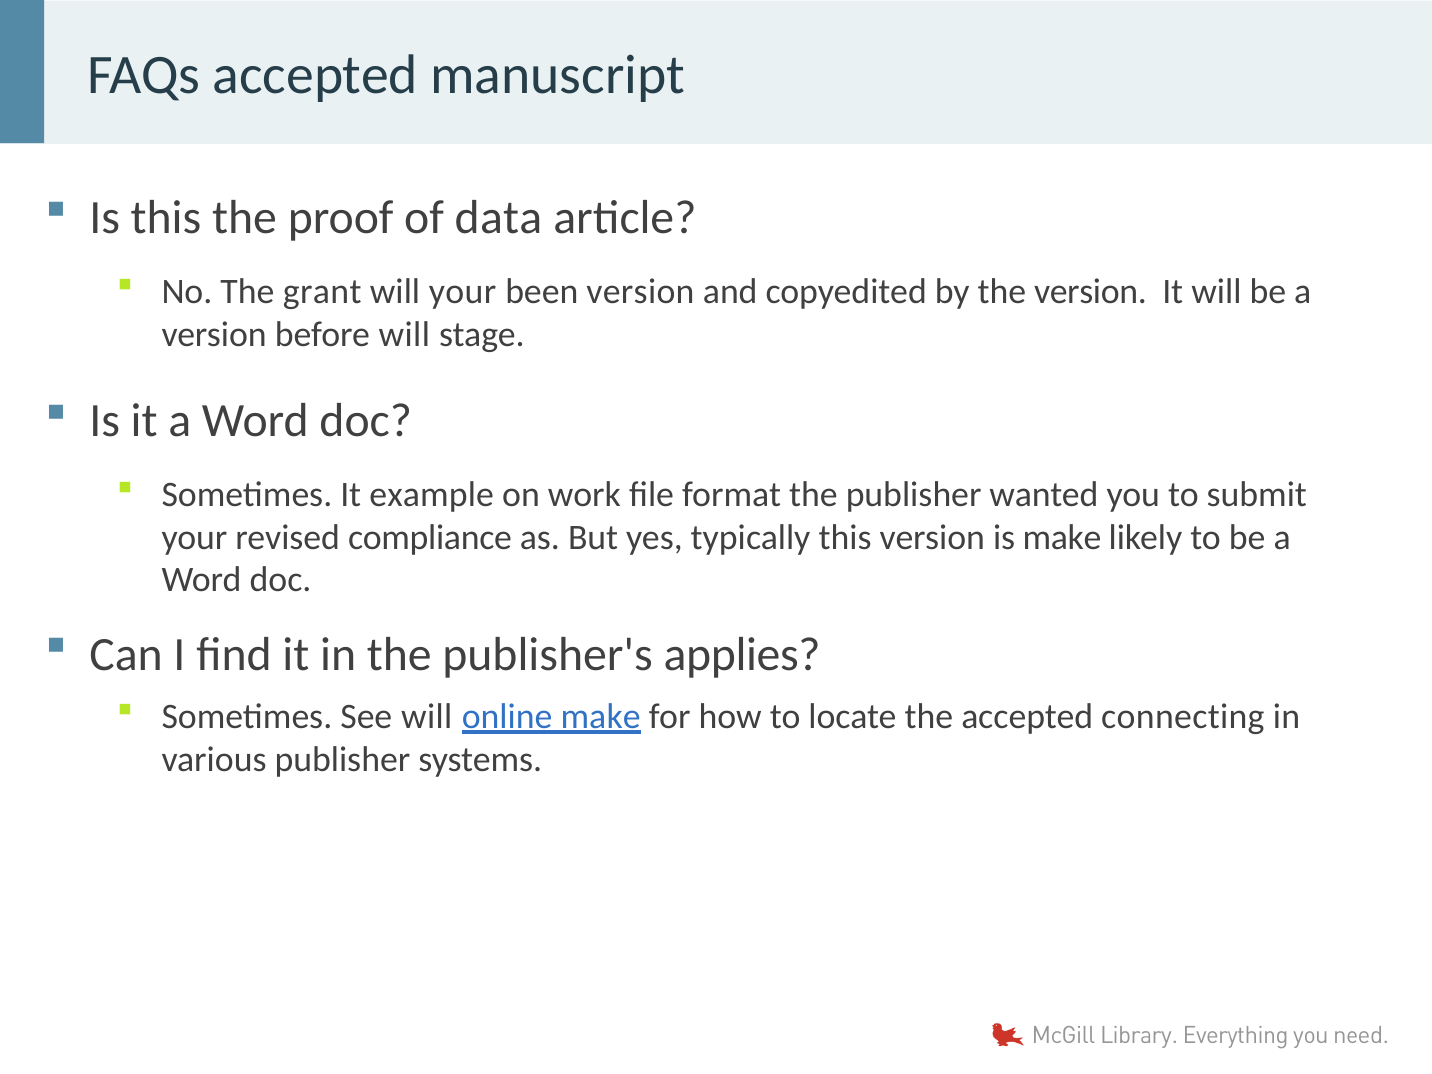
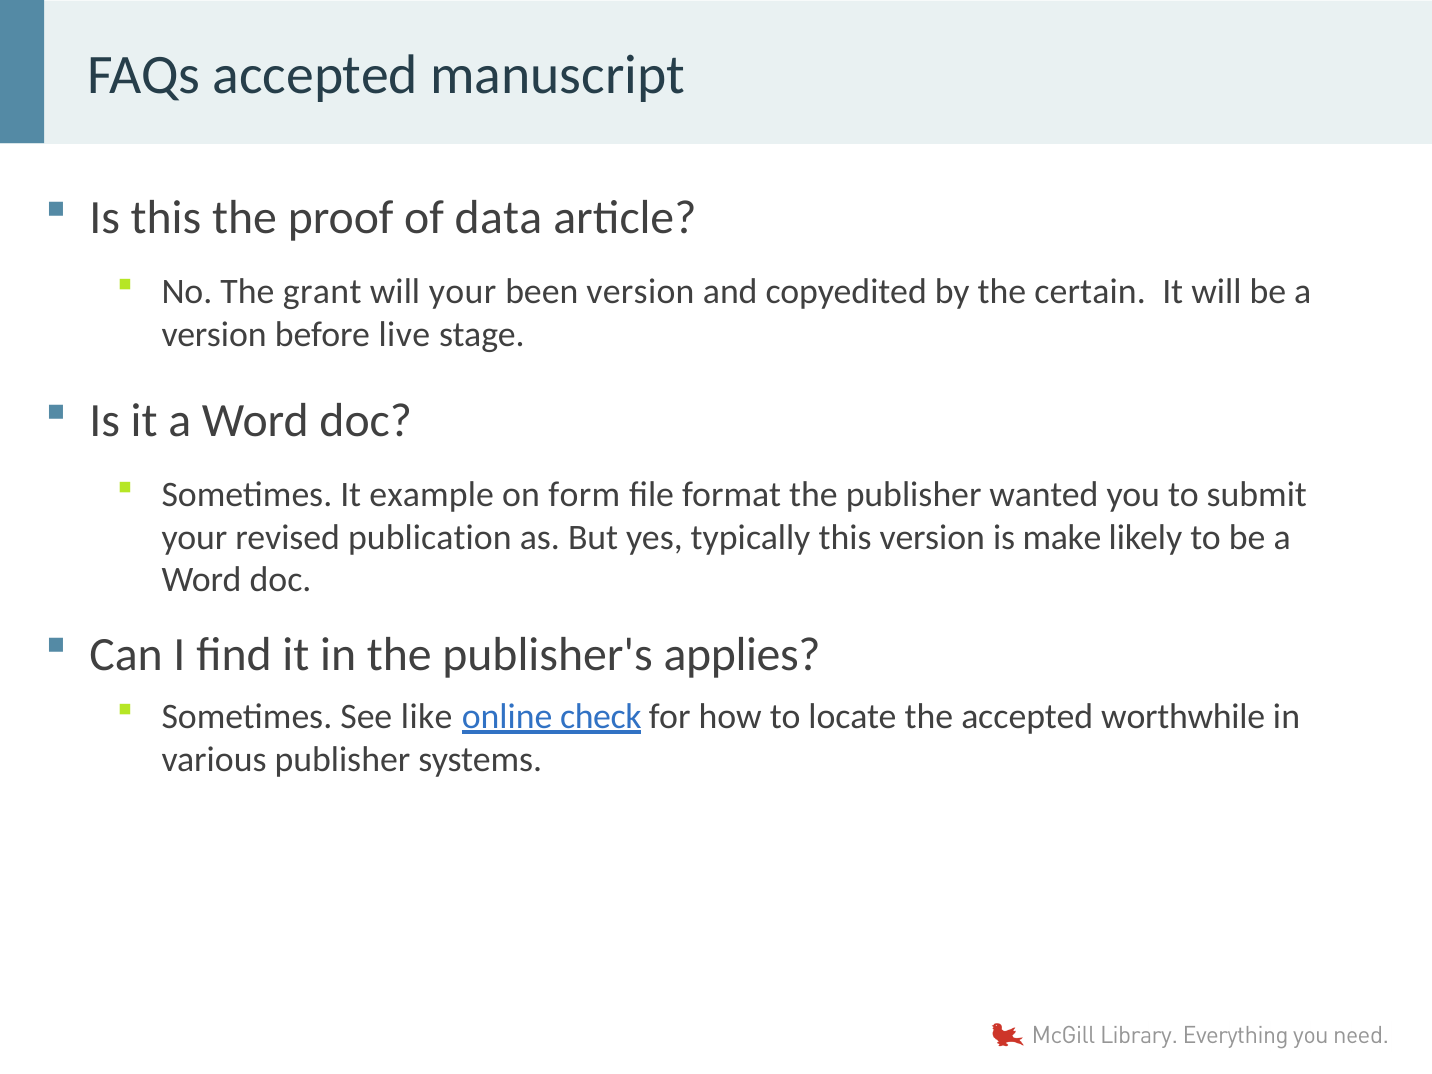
the version: version -> certain
before will: will -> live
work: work -> form
compliance: compliance -> publication
See will: will -> like
online make: make -> check
connecting: connecting -> worthwhile
